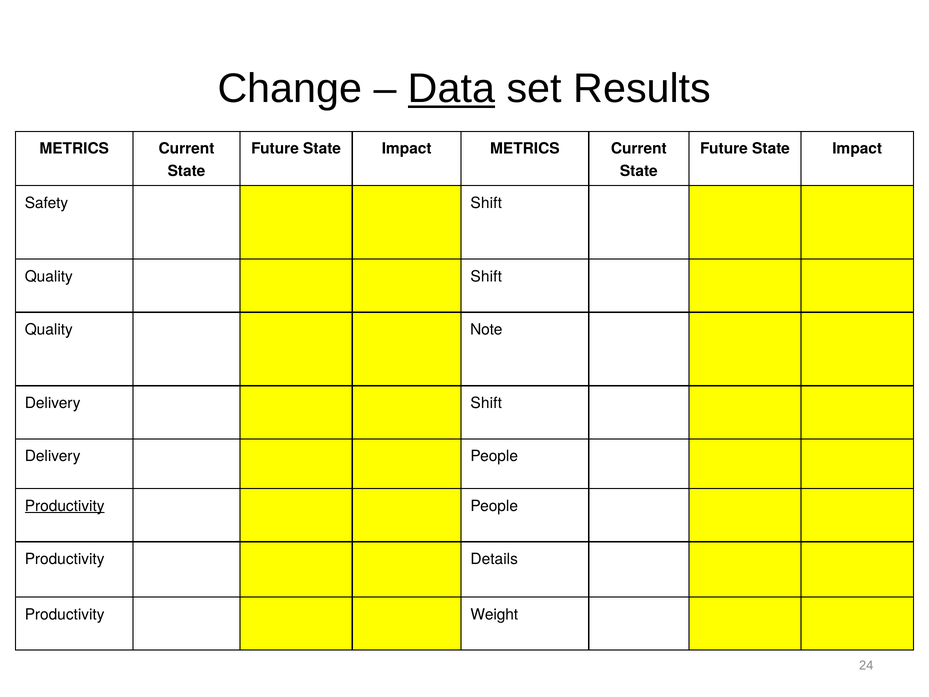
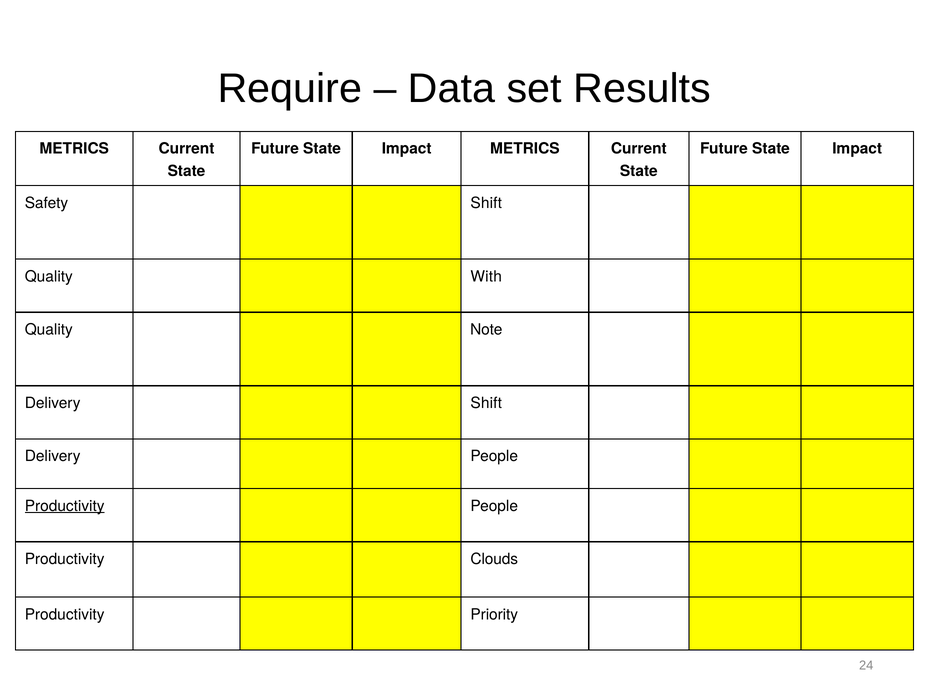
Change: Change -> Require
Data underline: present -> none
Quality Shift: Shift -> With
Details: Details -> Clouds
Weight: Weight -> Priority
